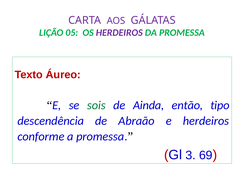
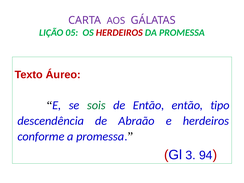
HERDEIROS at (119, 33) colour: purple -> red
de Ainda: Ainda -> Então
69: 69 -> 94
